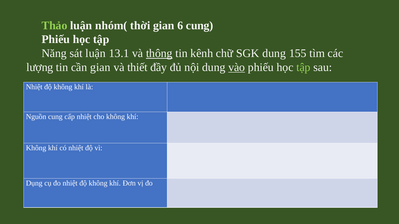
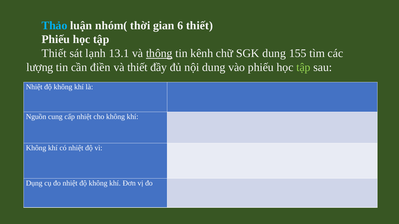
Thảo colour: light green -> light blue
6 cung: cung -> thiết
Năng at (54, 53): Năng -> Thiết
sát luận: luận -> lạnh
cần gian: gian -> điền
vào underline: present -> none
